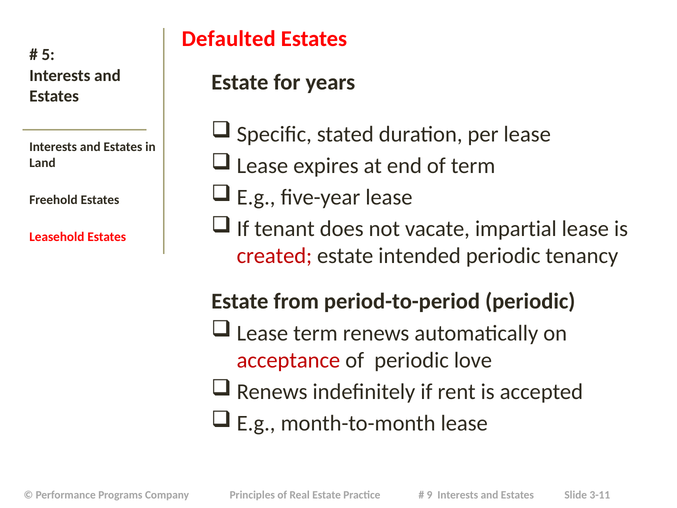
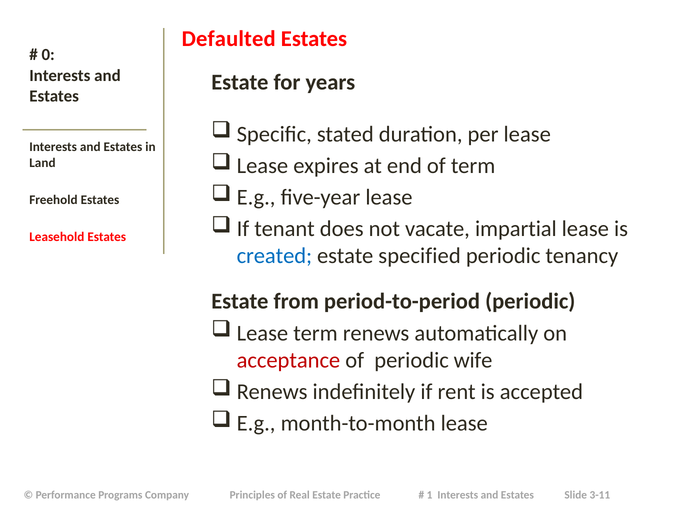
5: 5 -> 0
created colour: red -> blue
intended: intended -> specified
love: love -> wife
9: 9 -> 1
